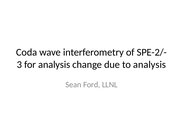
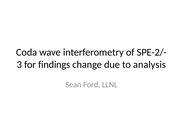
for analysis: analysis -> findings
